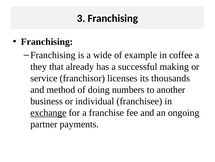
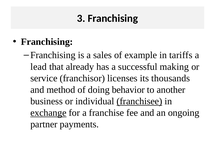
wide: wide -> sales
coffee: coffee -> tariffs
they: they -> lead
numbers: numbers -> behavior
franchisee underline: none -> present
